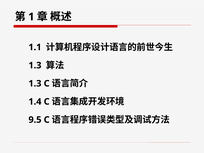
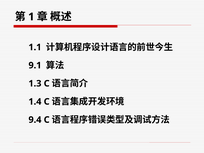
1.3 at (35, 65): 1.3 -> 9.1
9.5: 9.5 -> 9.4
